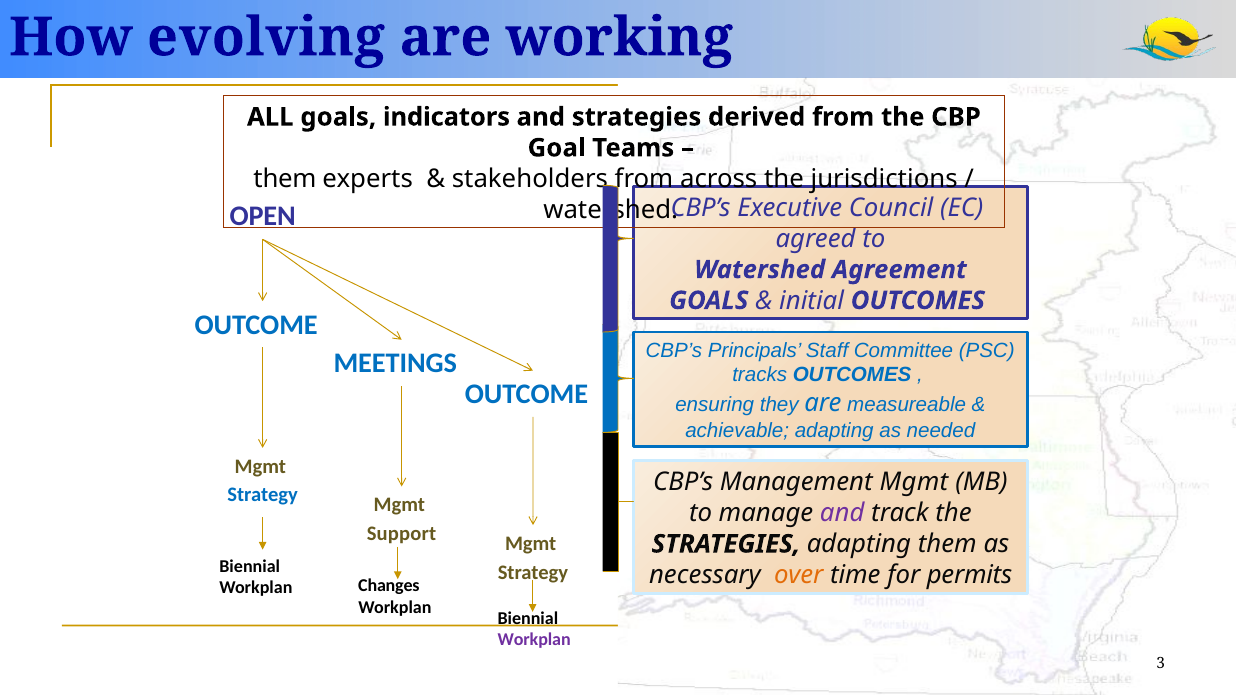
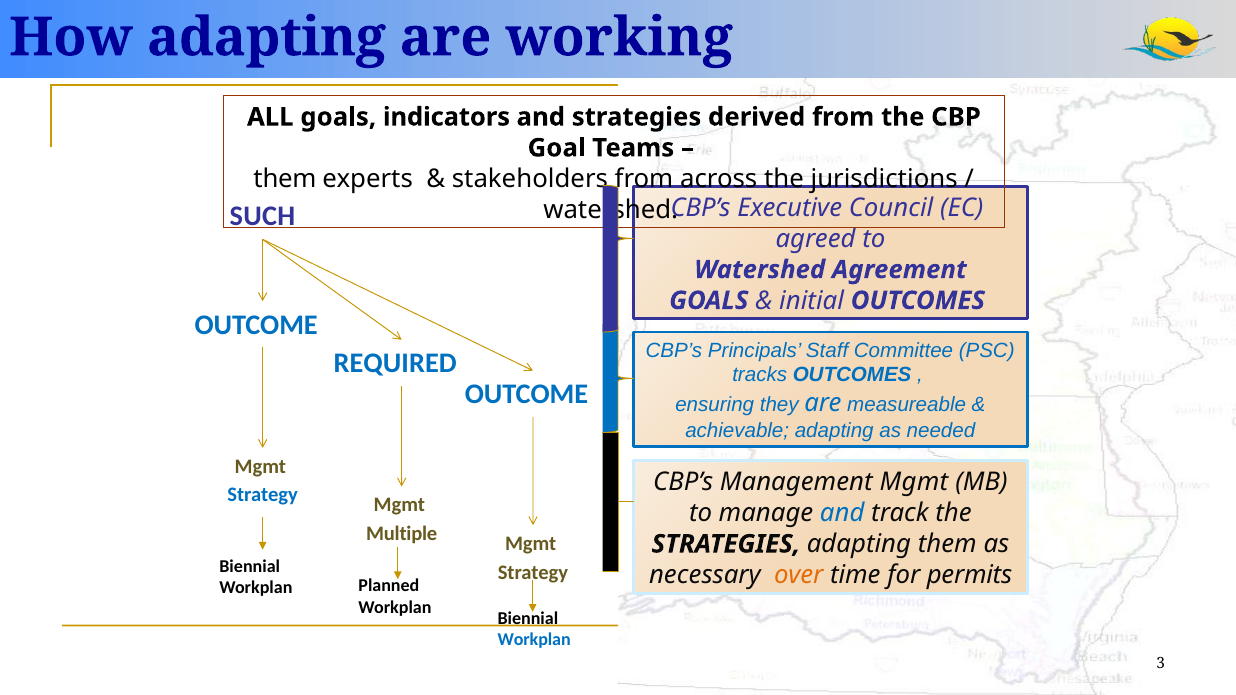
How evolving: evolving -> adapting
OPEN: OPEN -> SUCH
MEETINGS: MEETINGS -> REQUIRED
and at (842, 513) colour: purple -> blue
Support: Support -> Multiple
Changes: Changes -> Planned
Workplan at (534, 640) colour: purple -> blue
